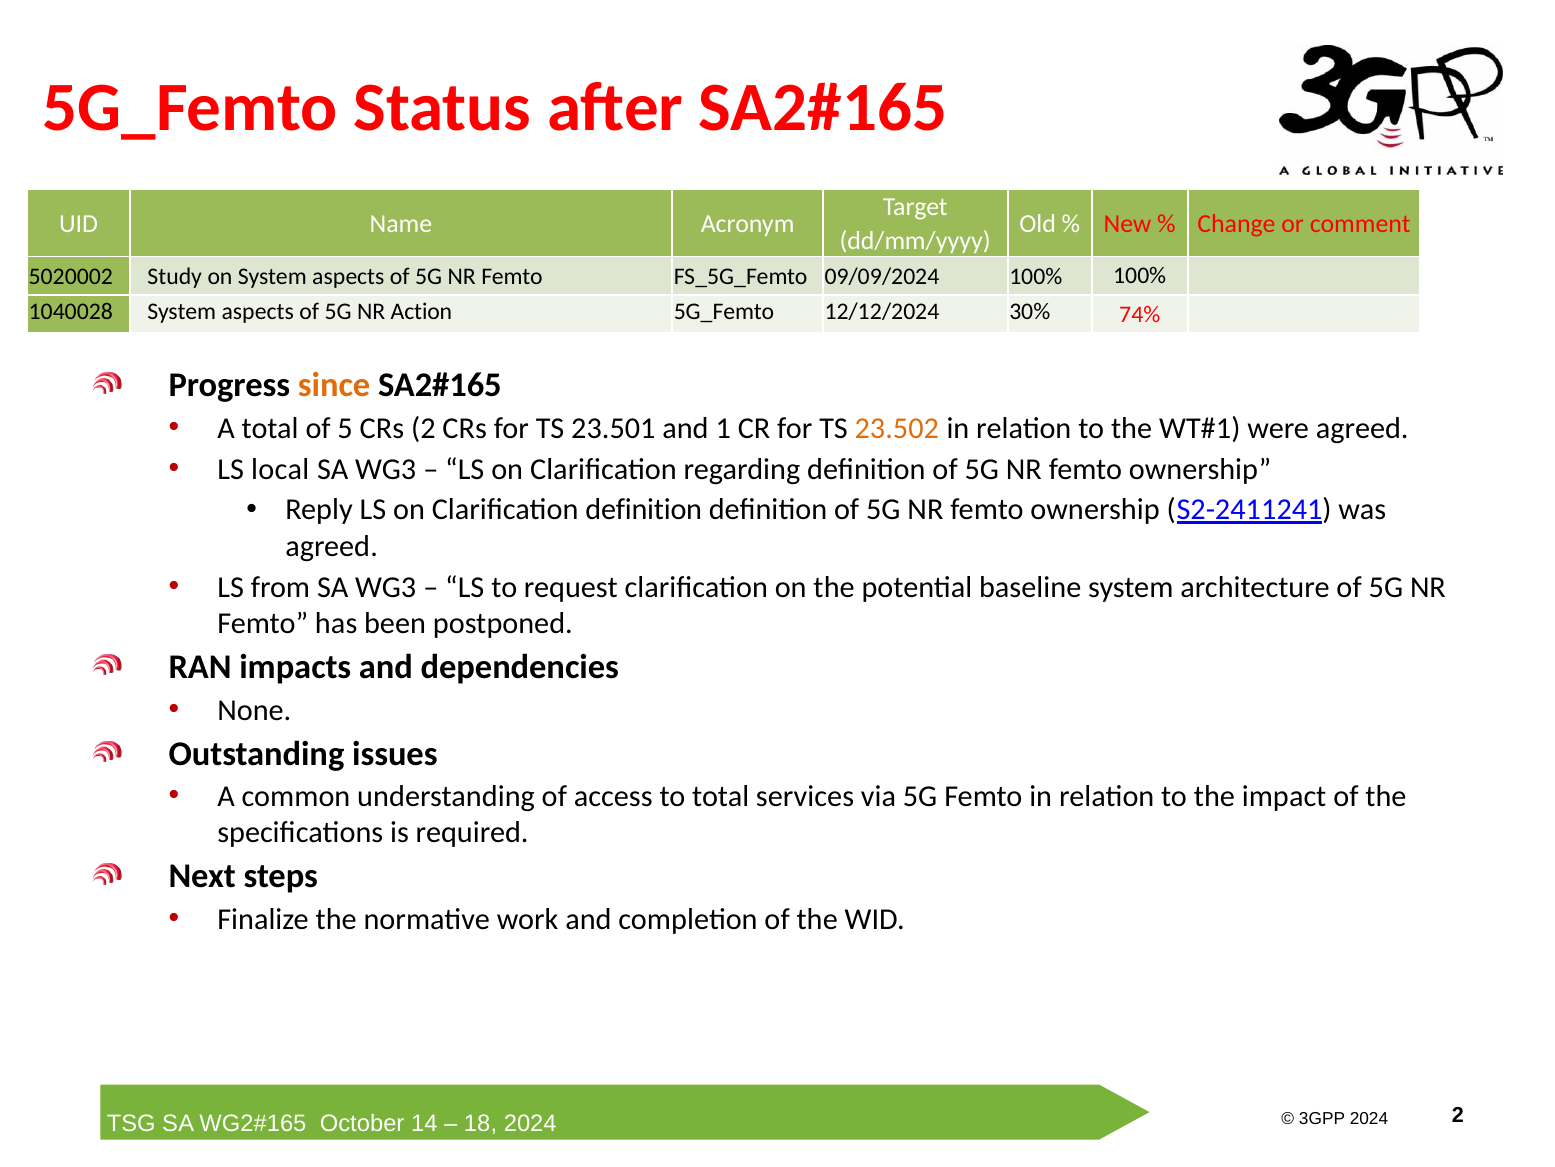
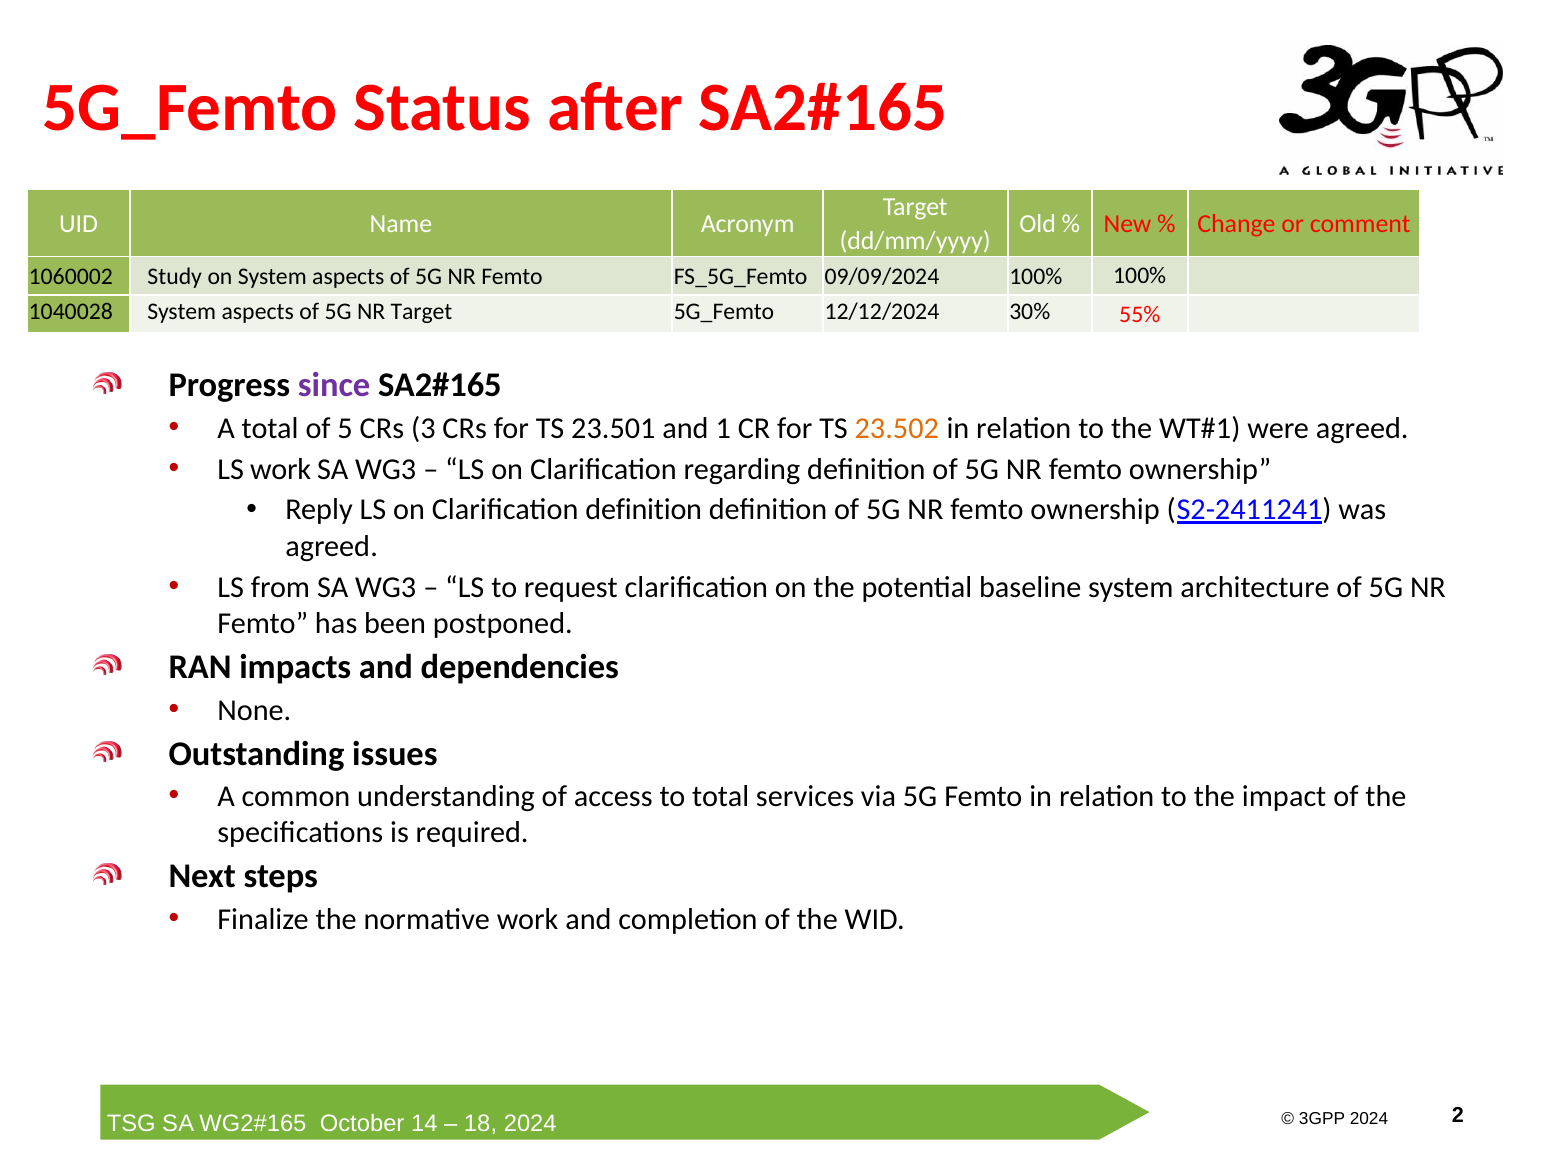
5020002: 5020002 -> 1060002
NR Action: Action -> Target
74%: 74% -> 55%
since colour: orange -> purple
CRs 2: 2 -> 3
LS local: local -> work
